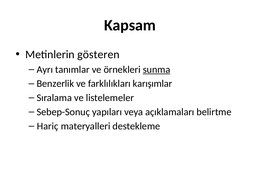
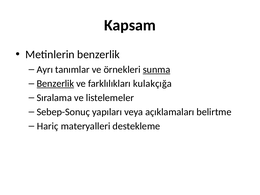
Metinlerin gösteren: gösteren -> benzerlik
Benzerlik at (55, 84) underline: none -> present
karışımlar: karışımlar -> kulakçığa
